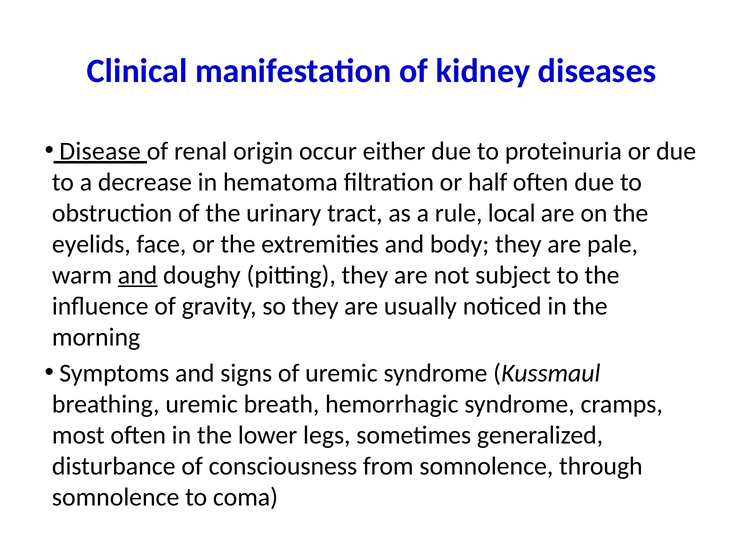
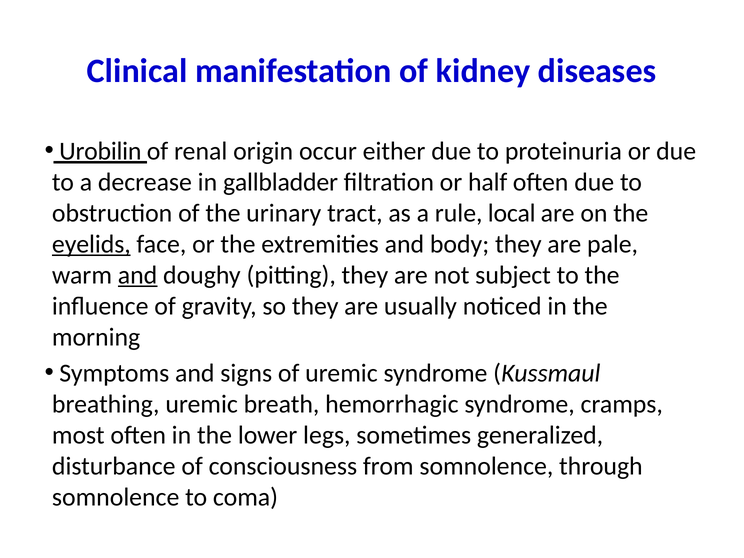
Disease: Disease -> Urobilin
hematoma: hematoma -> gallbladder
eyelids underline: none -> present
